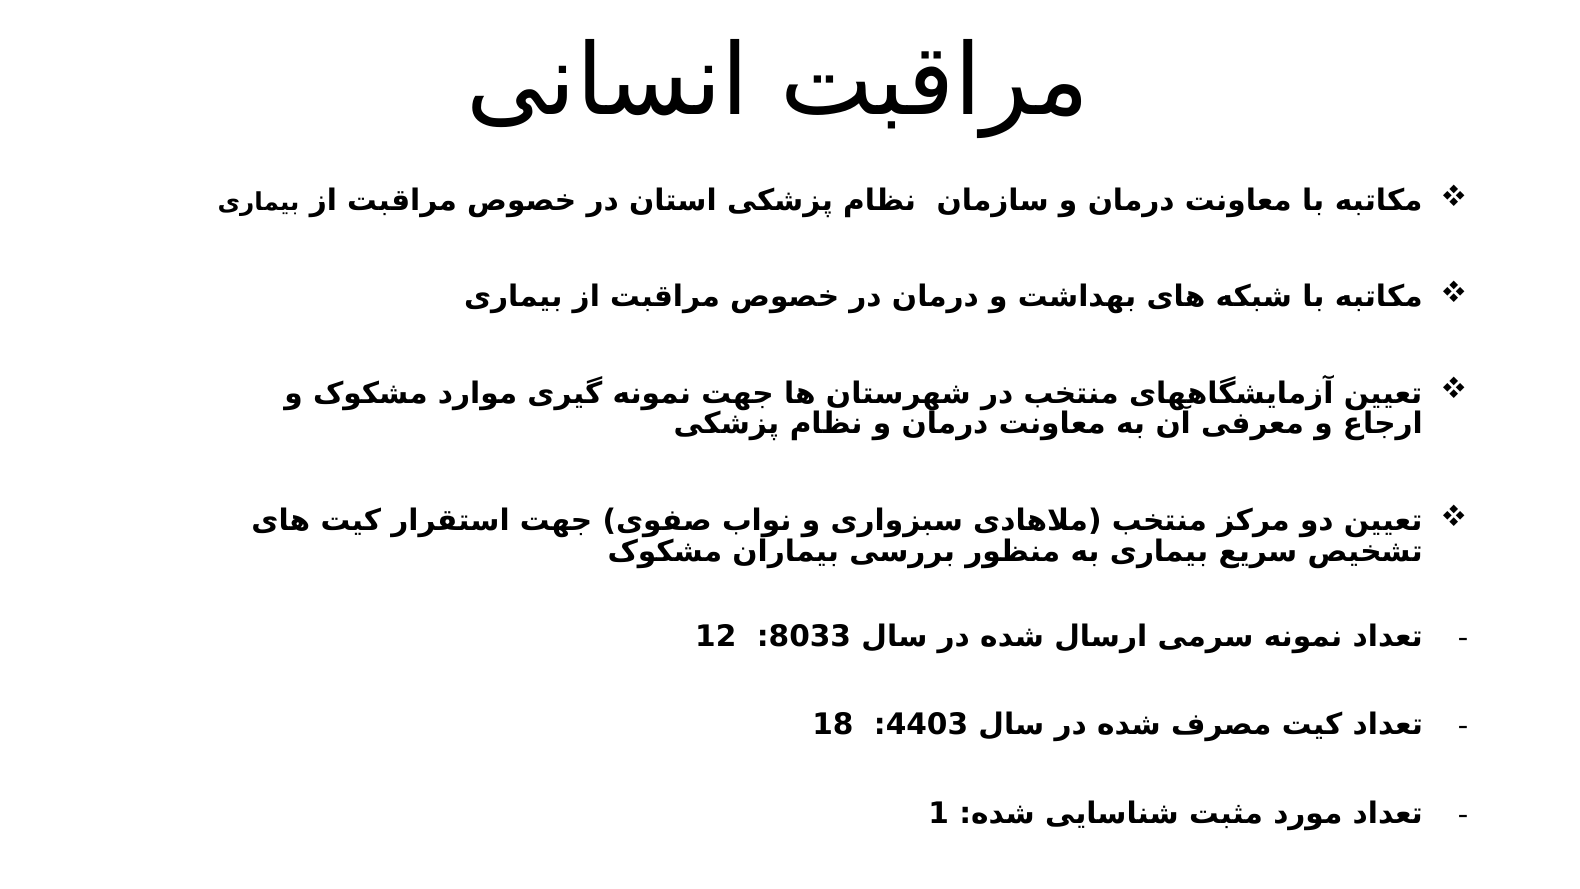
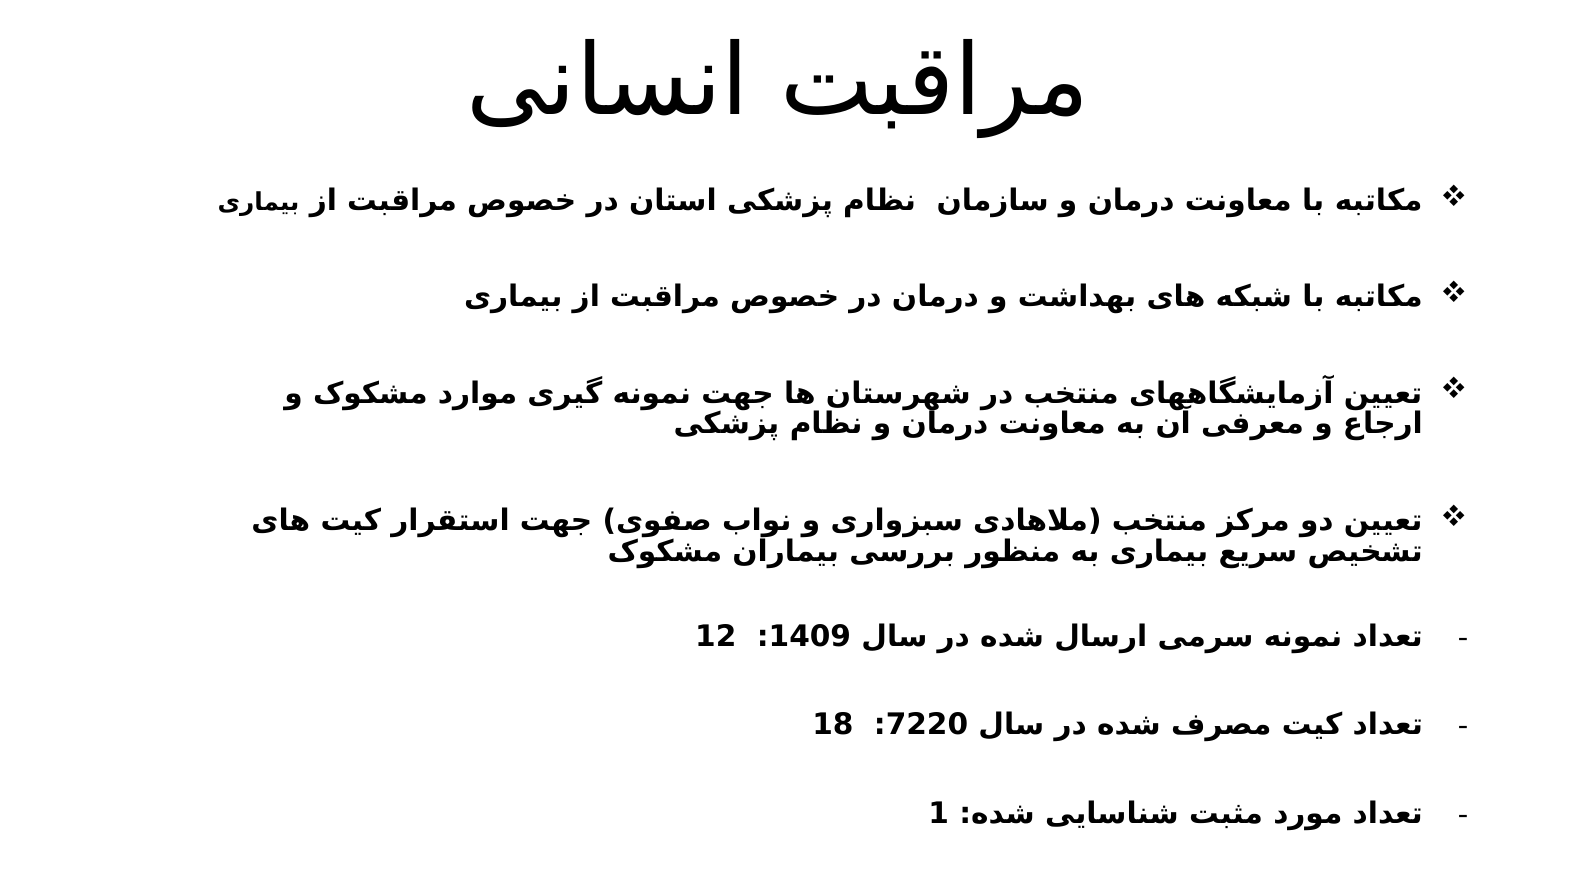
8033: 8033 -> 1409
4403: 4403 -> 7220
